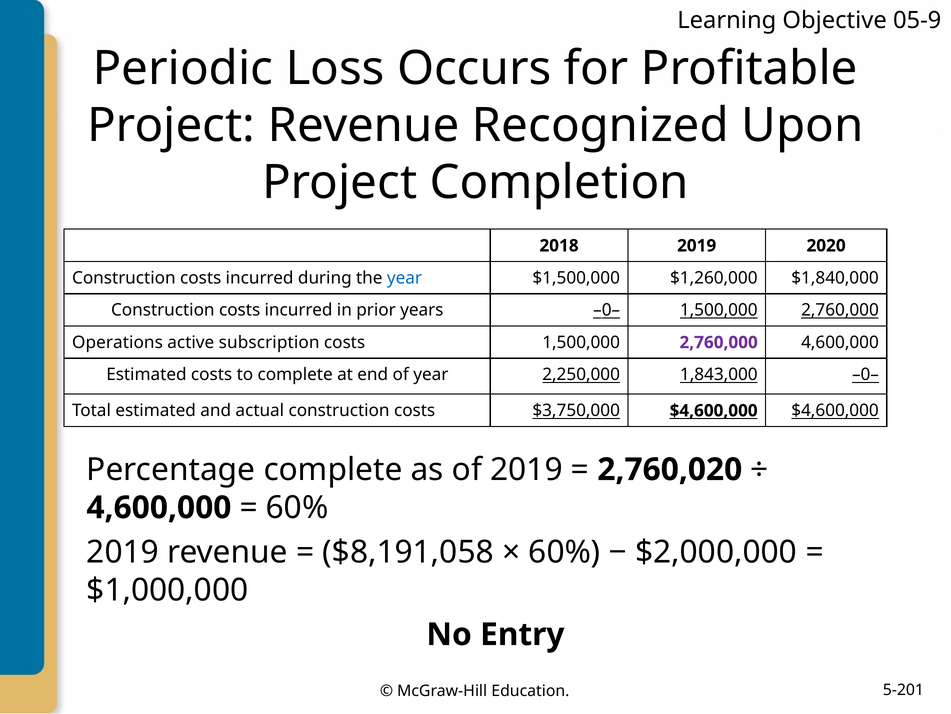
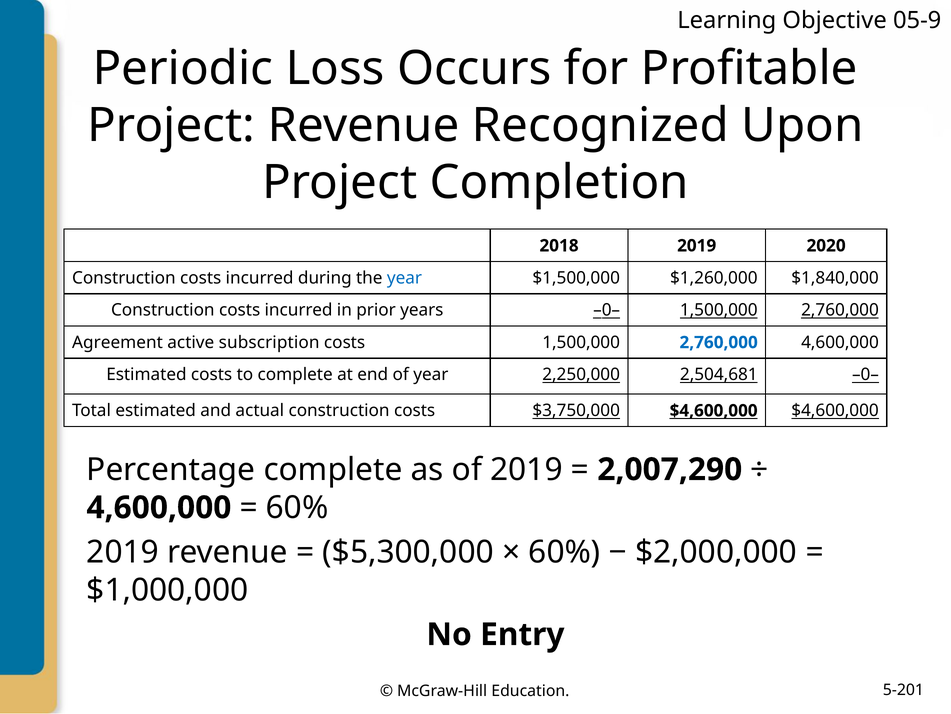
Operations: Operations -> Agreement
2,760,000 at (719, 342) colour: purple -> blue
1,843,000: 1,843,000 -> 2,504,681
2,760,020: 2,760,020 -> 2,007,290
$8,191,058: $8,191,058 -> $5,300,000
